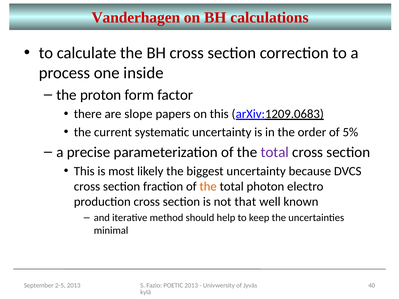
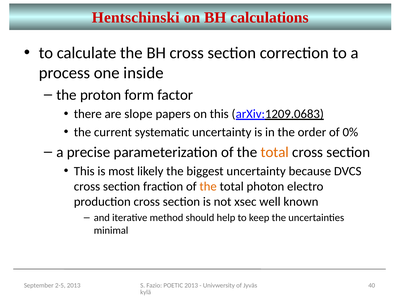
Vanderhagen: Vanderhagen -> Hentschinski
5%: 5% -> 0%
total at (275, 152) colour: purple -> orange
that: that -> xsec
